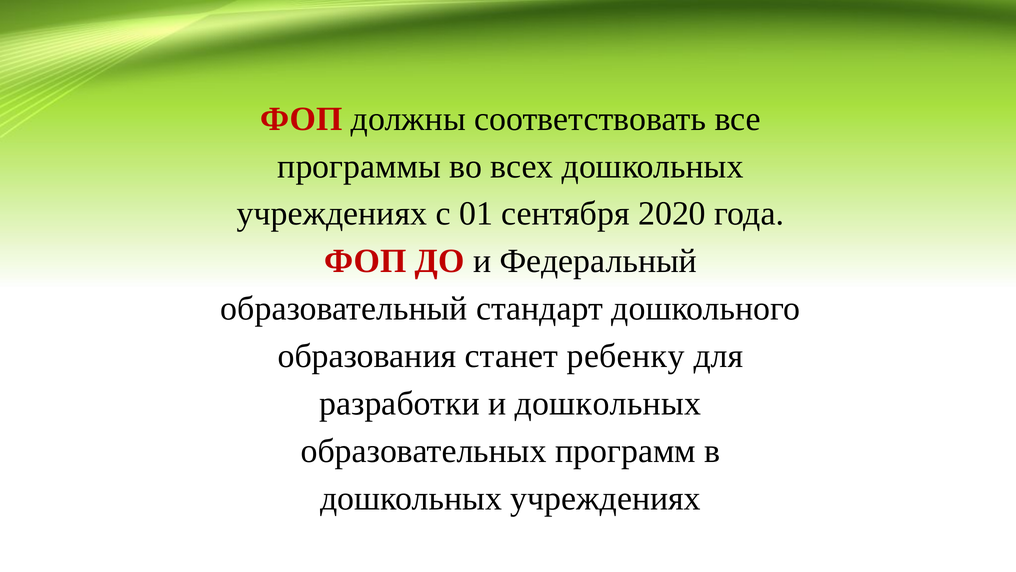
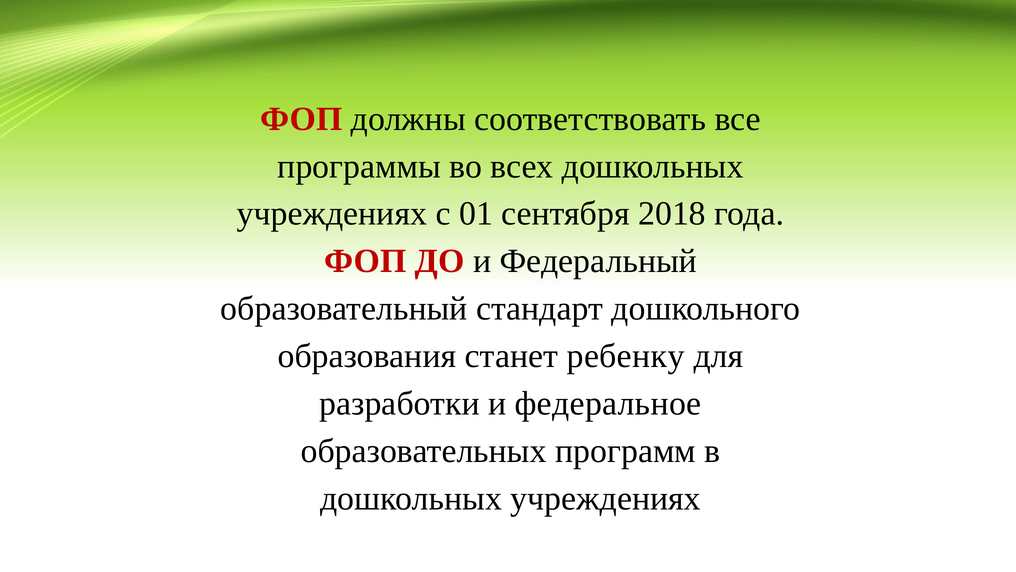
2020: 2020 -> 2018
и дошкольных: дошкольных -> федеральное
